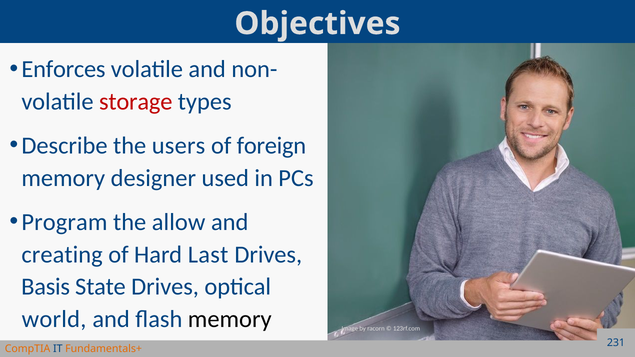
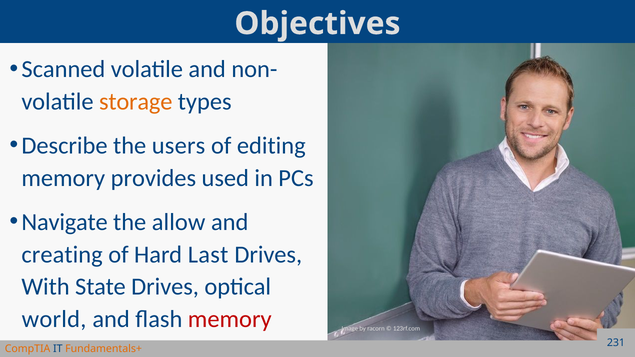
Enforces: Enforces -> Scanned
storage colour: red -> orange
foreign: foreign -> editing
designer: designer -> provides
Program: Program -> Navigate
Basis: Basis -> With
memory at (230, 319) colour: black -> red
